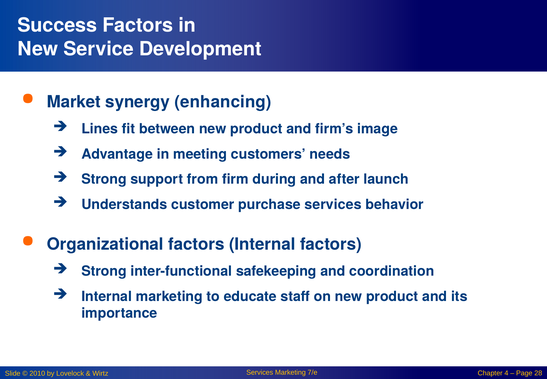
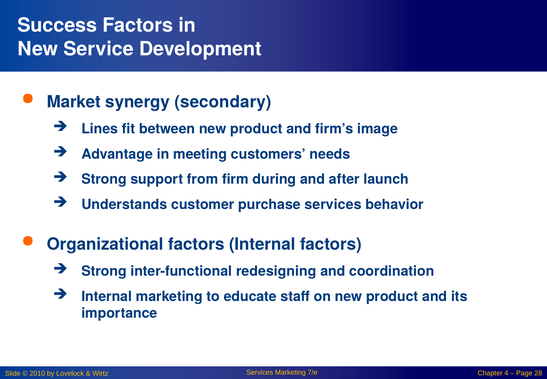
enhancing: enhancing -> secondary
safekeeping: safekeeping -> redesigning
